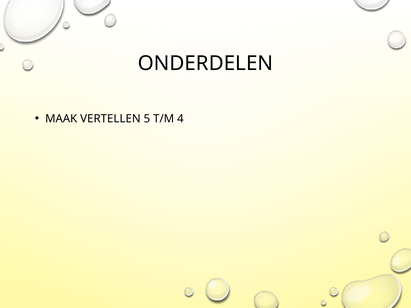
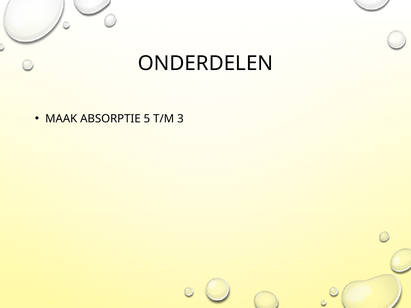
VERTELLEN: VERTELLEN -> ABSORPTIE
4: 4 -> 3
